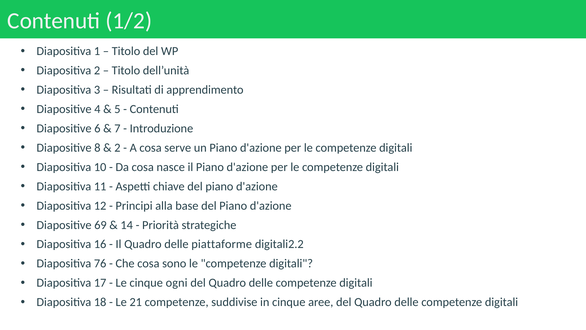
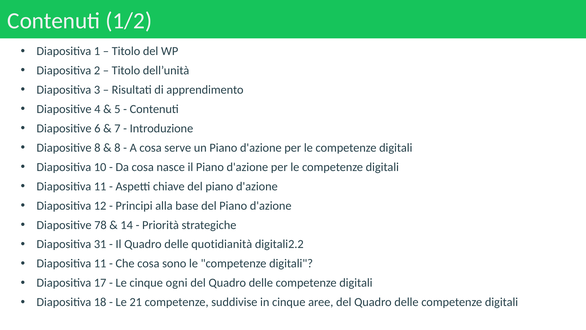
2 at (117, 148): 2 -> 8
69: 69 -> 78
16: 16 -> 31
piattaforme: piattaforme -> quotidianità
76 at (100, 263): 76 -> 11
